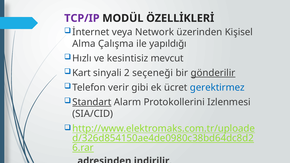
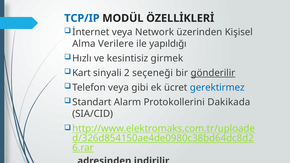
TCP/IP colour: purple -> blue
Çalışma: Çalışma -> Verilere
mevcut: mevcut -> girmek
Telefon verir: verir -> veya
Standart underline: present -> none
Izlenmesi: Izlenmesi -> Dakikada
